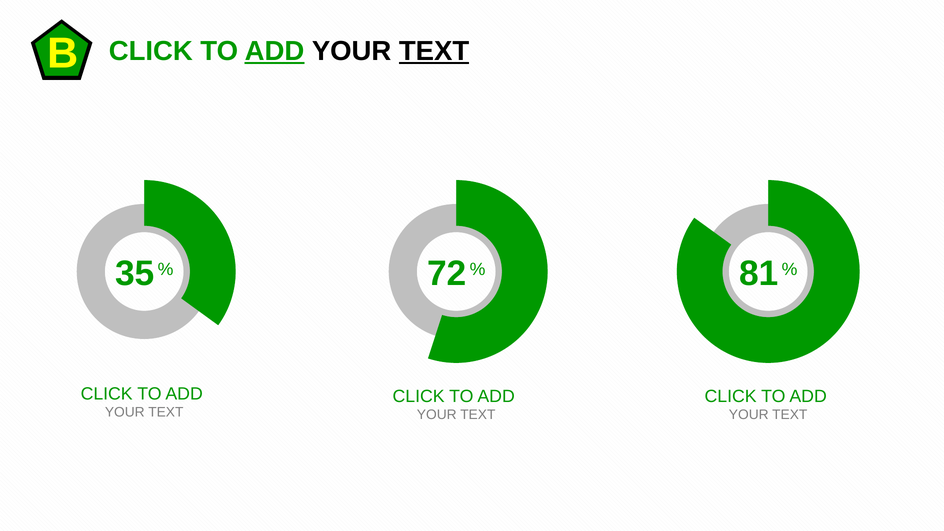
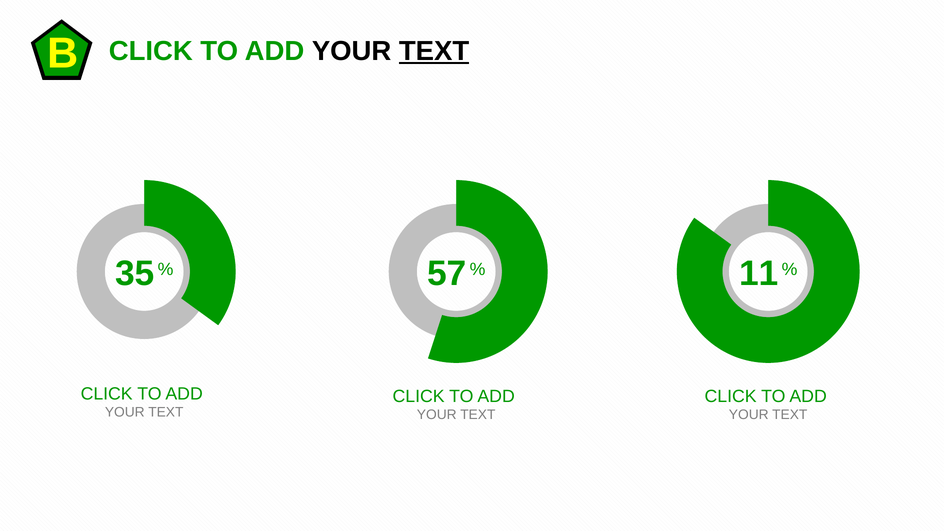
ADD at (275, 51) underline: present -> none
72: 72 -> 57
81: 81 -> 11
